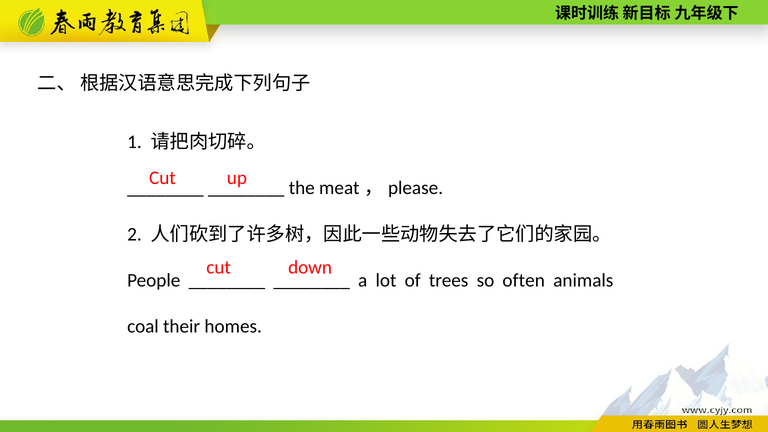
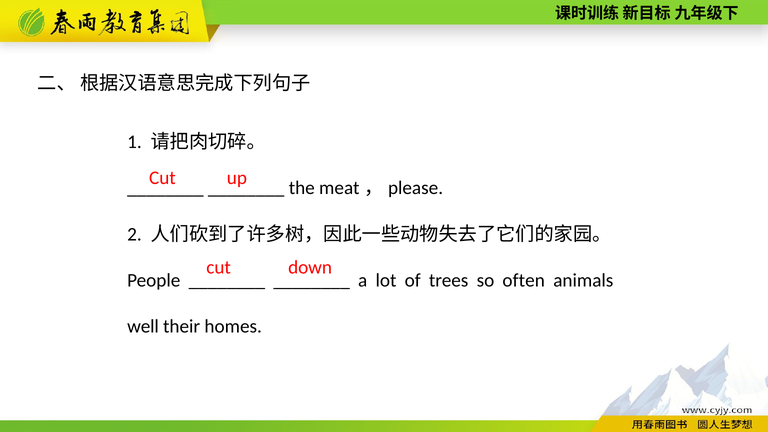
coal: coal -> well
